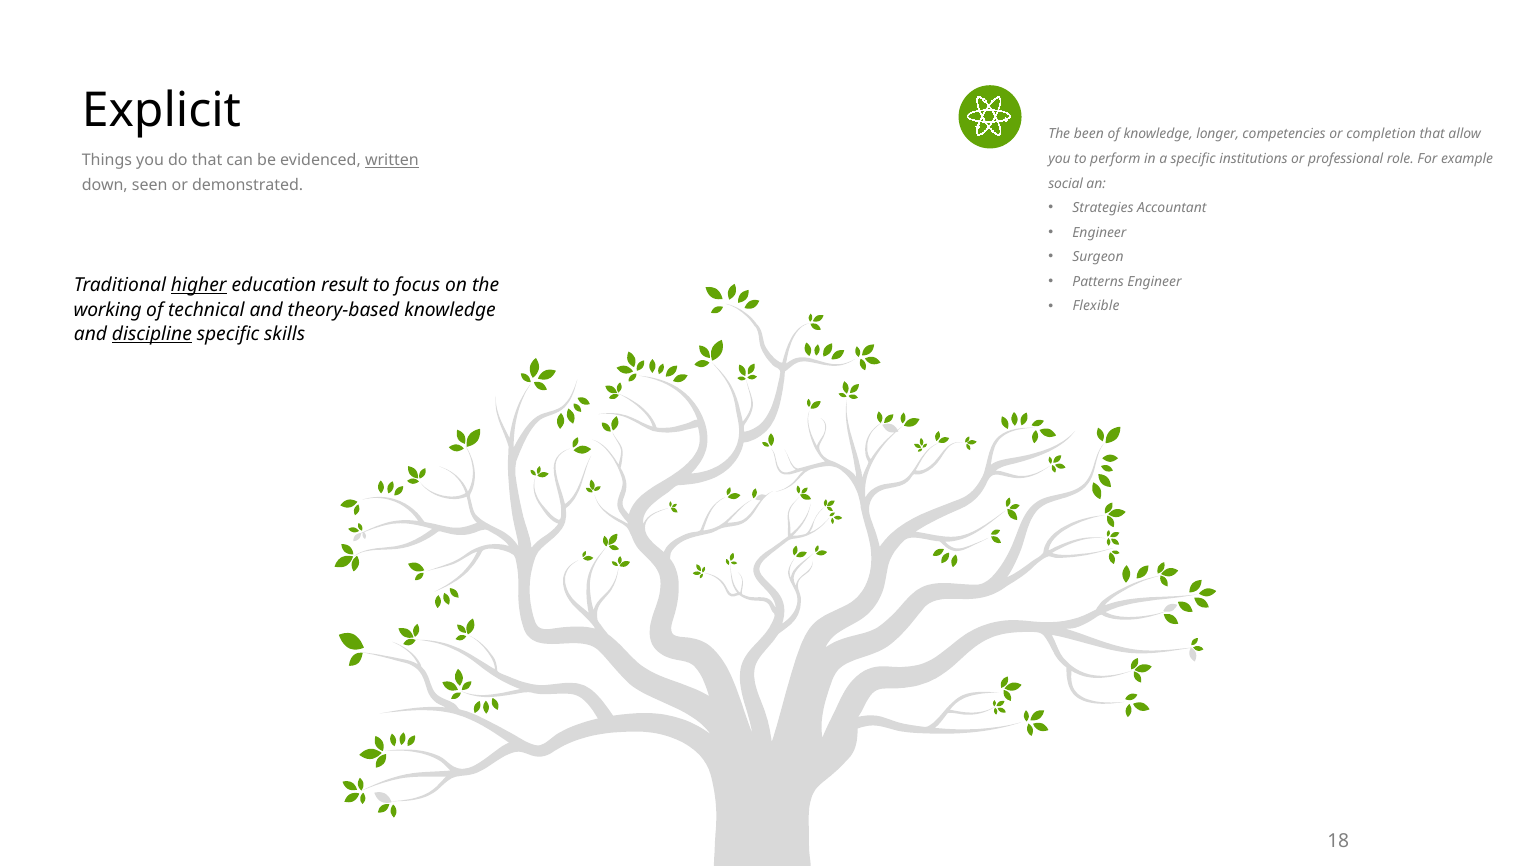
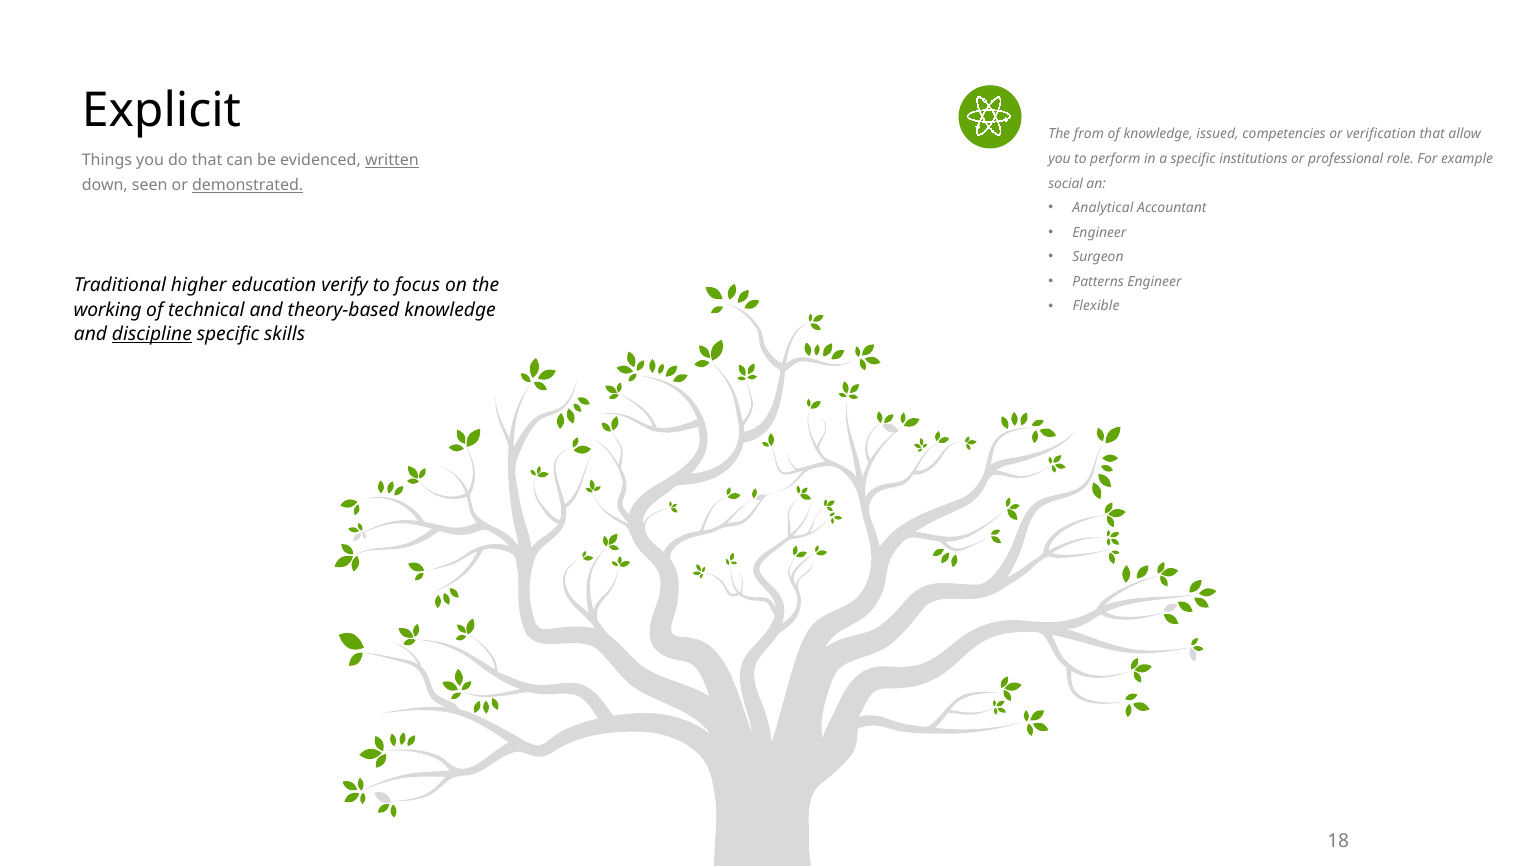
been: been -> from
longer: longer -> issued
completion: completion -> verification
demonstrated underline: none -> present
Strategies: Strategies -> Analytical
higher underline: present -> none
result: result -> verify
